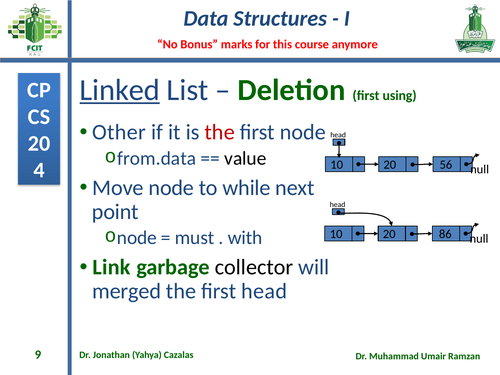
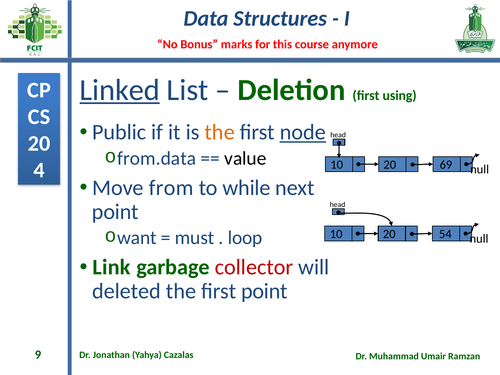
Other: Other -> Public
the at (220, 132) colour: red -> orange
node at (303, 132) underline: none -> present
56: 56 -> 69
Move node: node -> from
node at (137, 238): node -> want
with: with -> loop
86: 86 -> 54
collector colour: black -> red
merged: merged -> deleted
first head: head -> point
